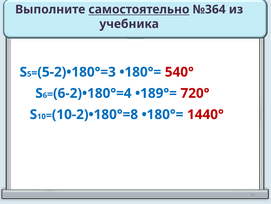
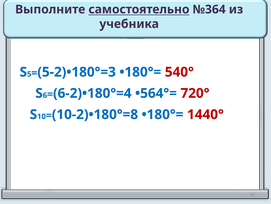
•189°=: •189°= -> •564°=
